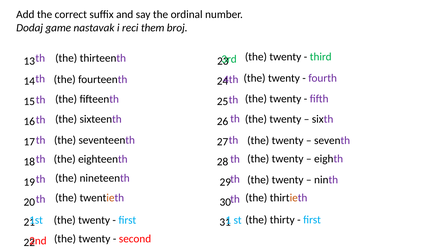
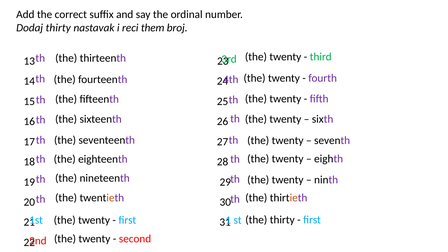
Dodaj game: game -> thirty
